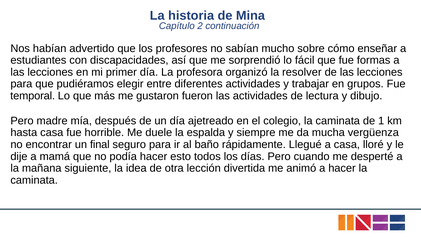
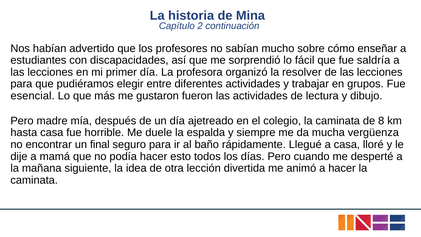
formas: formas -> saldría
temporal: temporal -> esencial
1: 1 -> 8
